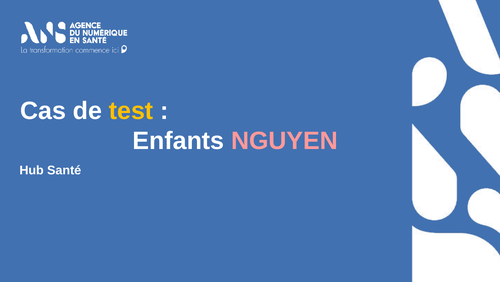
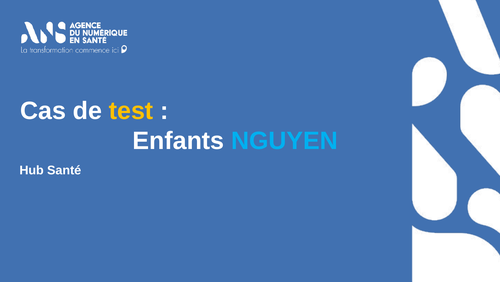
NGUYEN colour: pink -> light blue
